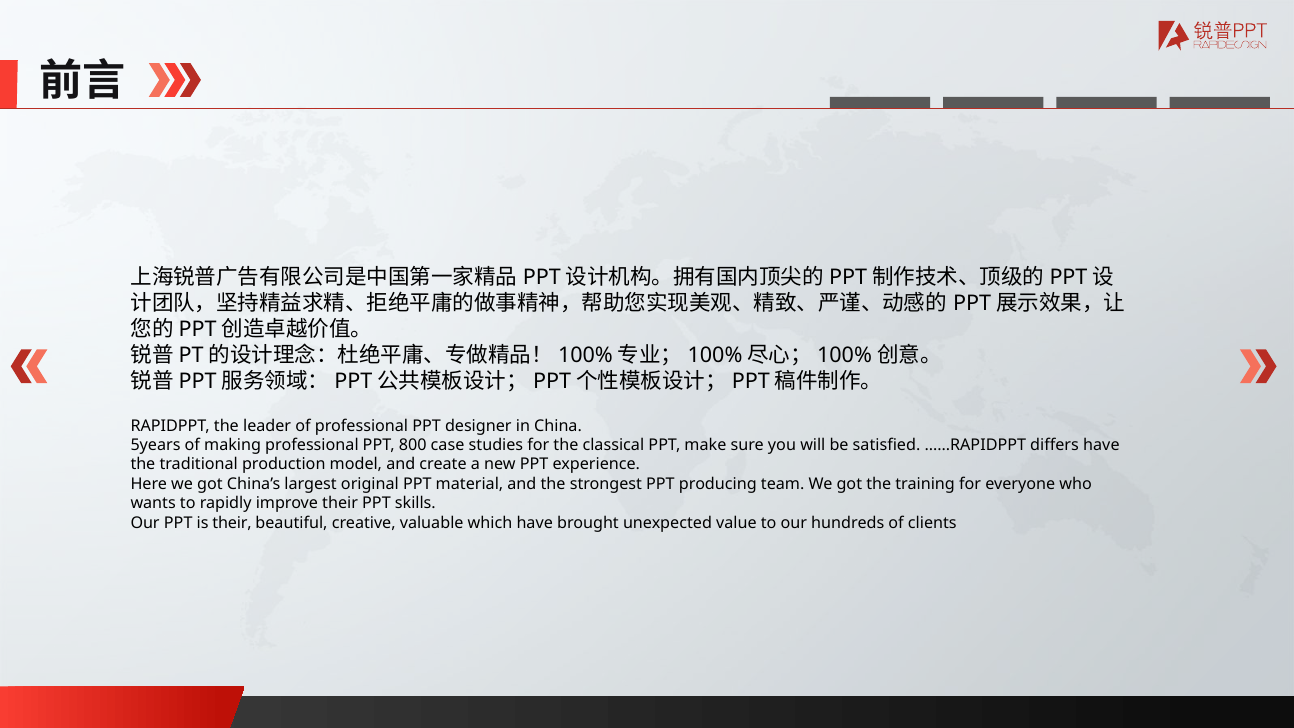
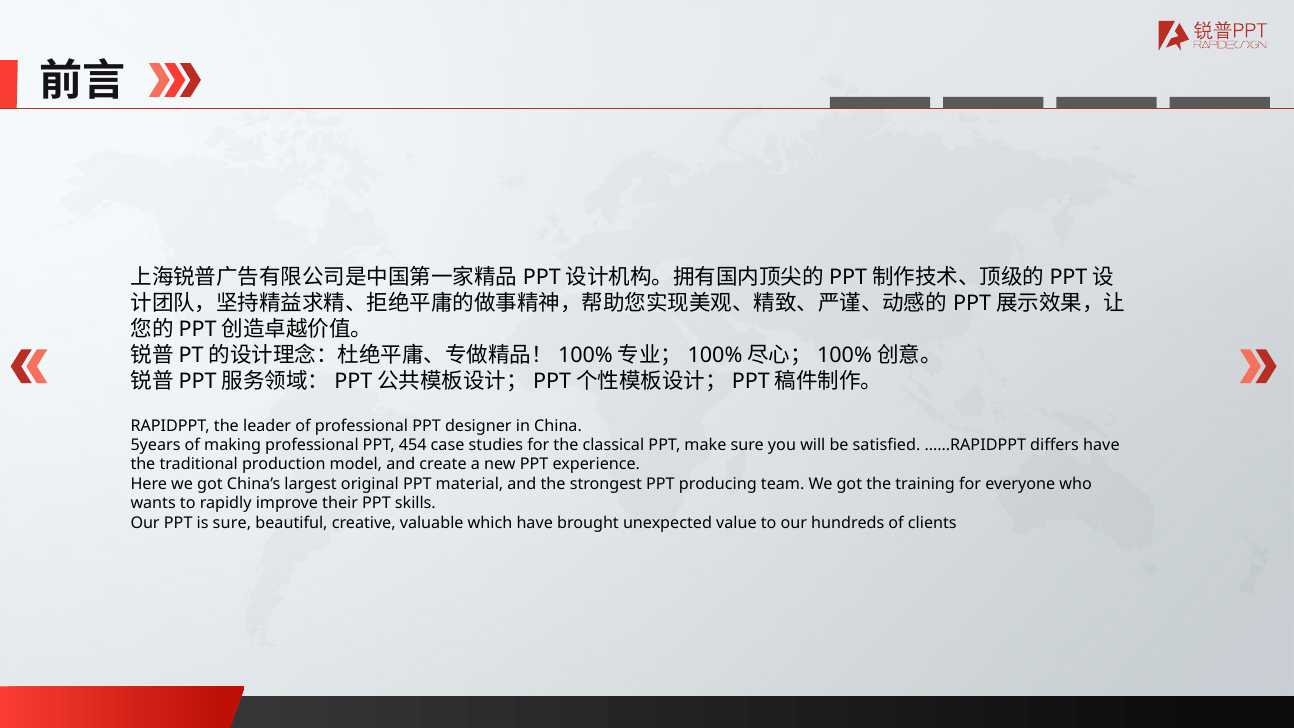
800: 800 -> 454
is their: their -> sure
